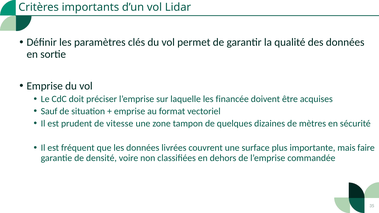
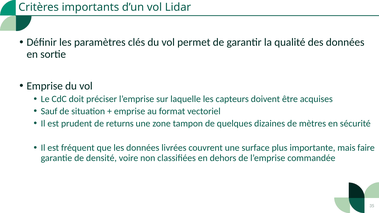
financée: financée -> capteurs
vitesse: vitesse -> returns
